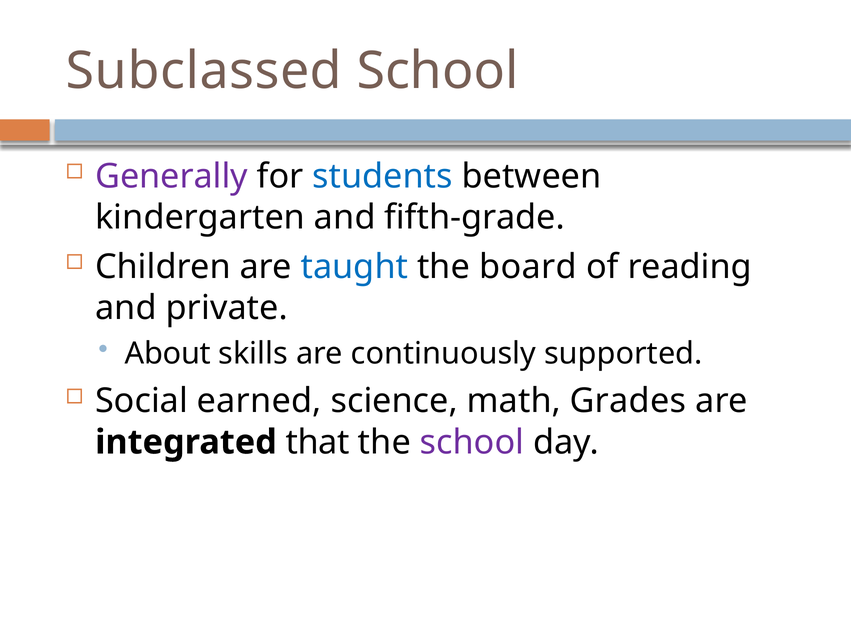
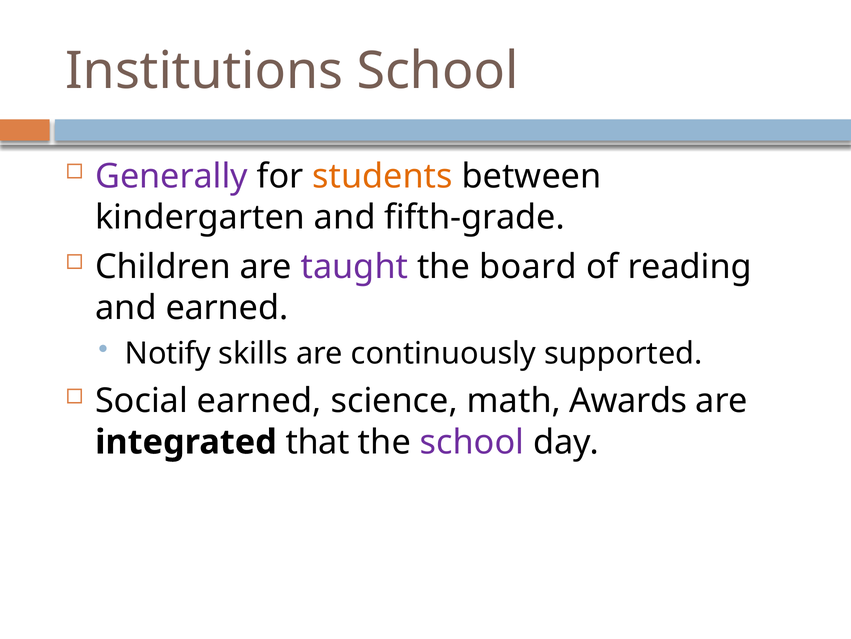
Subclassed: Subclassed -> Institutions
students colour: blue -> orange
taught colour: blue -> purple
and private: private -> earned
About: About -> Notify
Grades: Grades -> Awards
